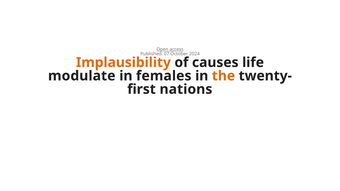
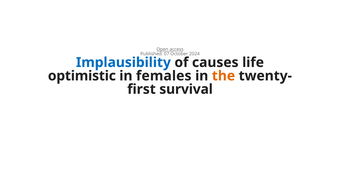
Implausibility colour: orange -> blue
modulate: modulate -> optimistic
nations: nations -> survival
